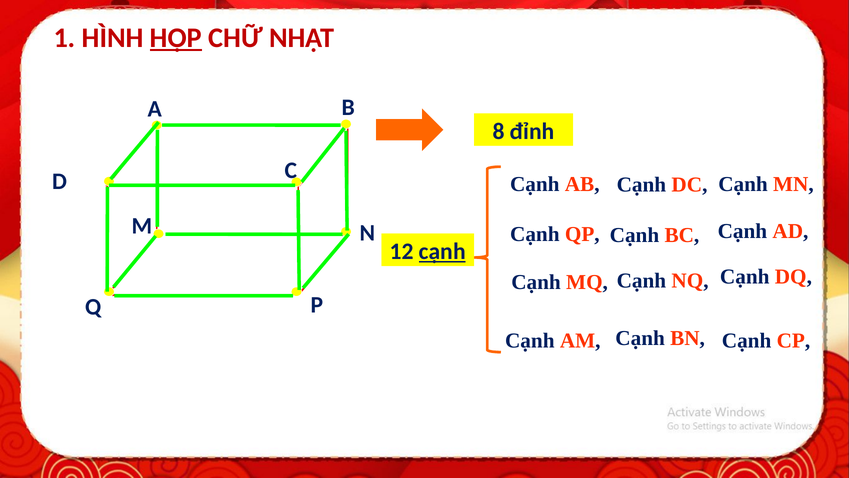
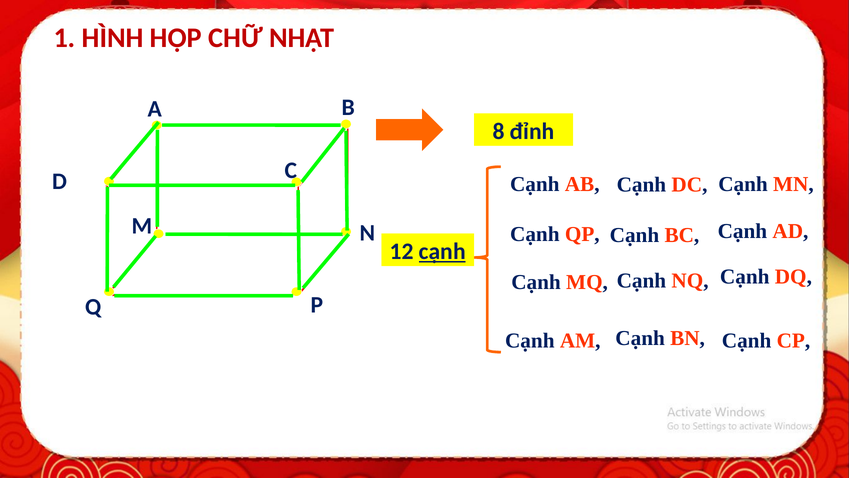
HỘP underline: present -> none
